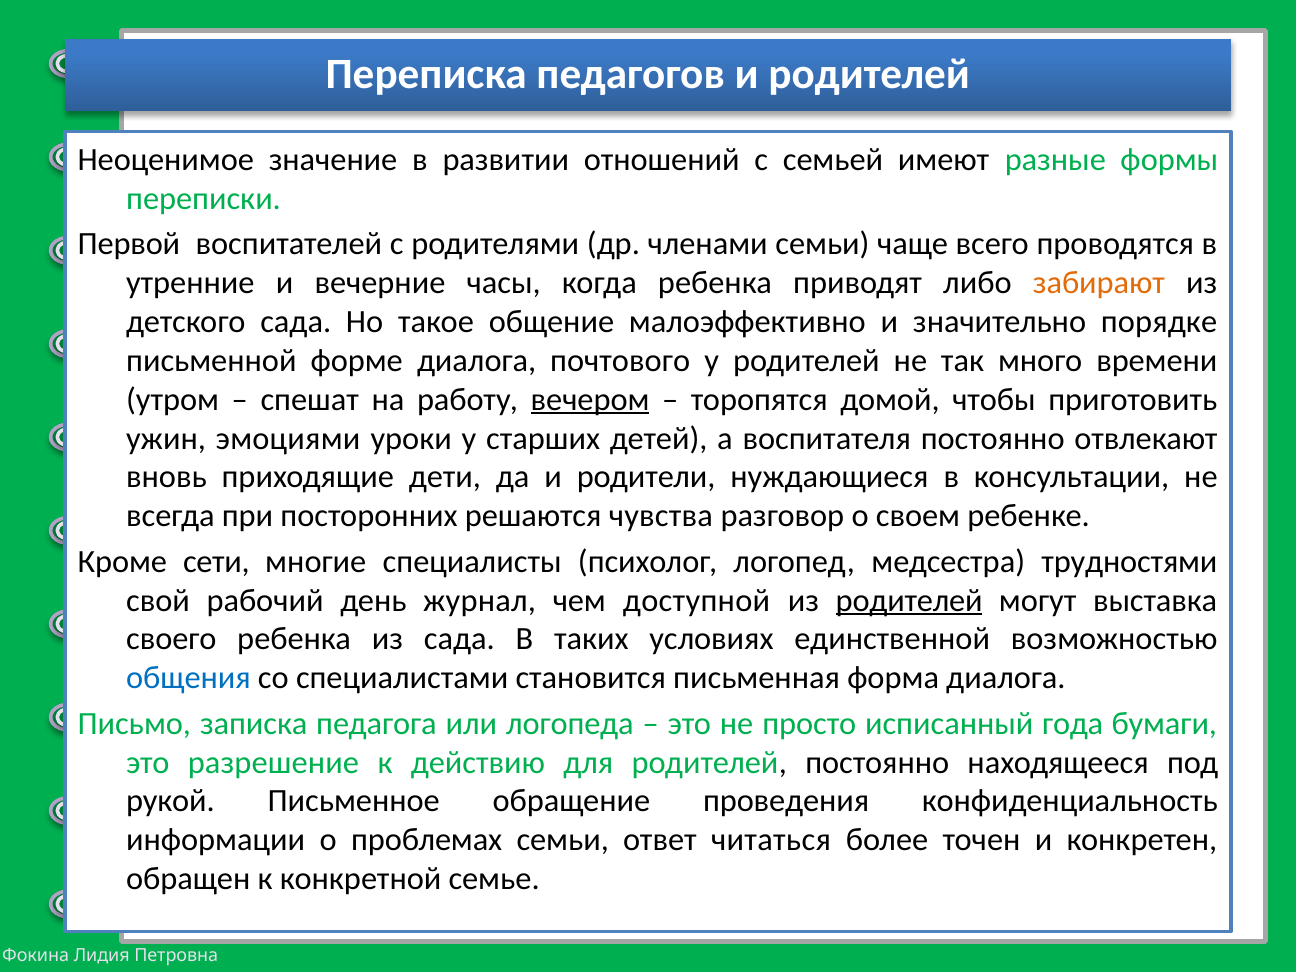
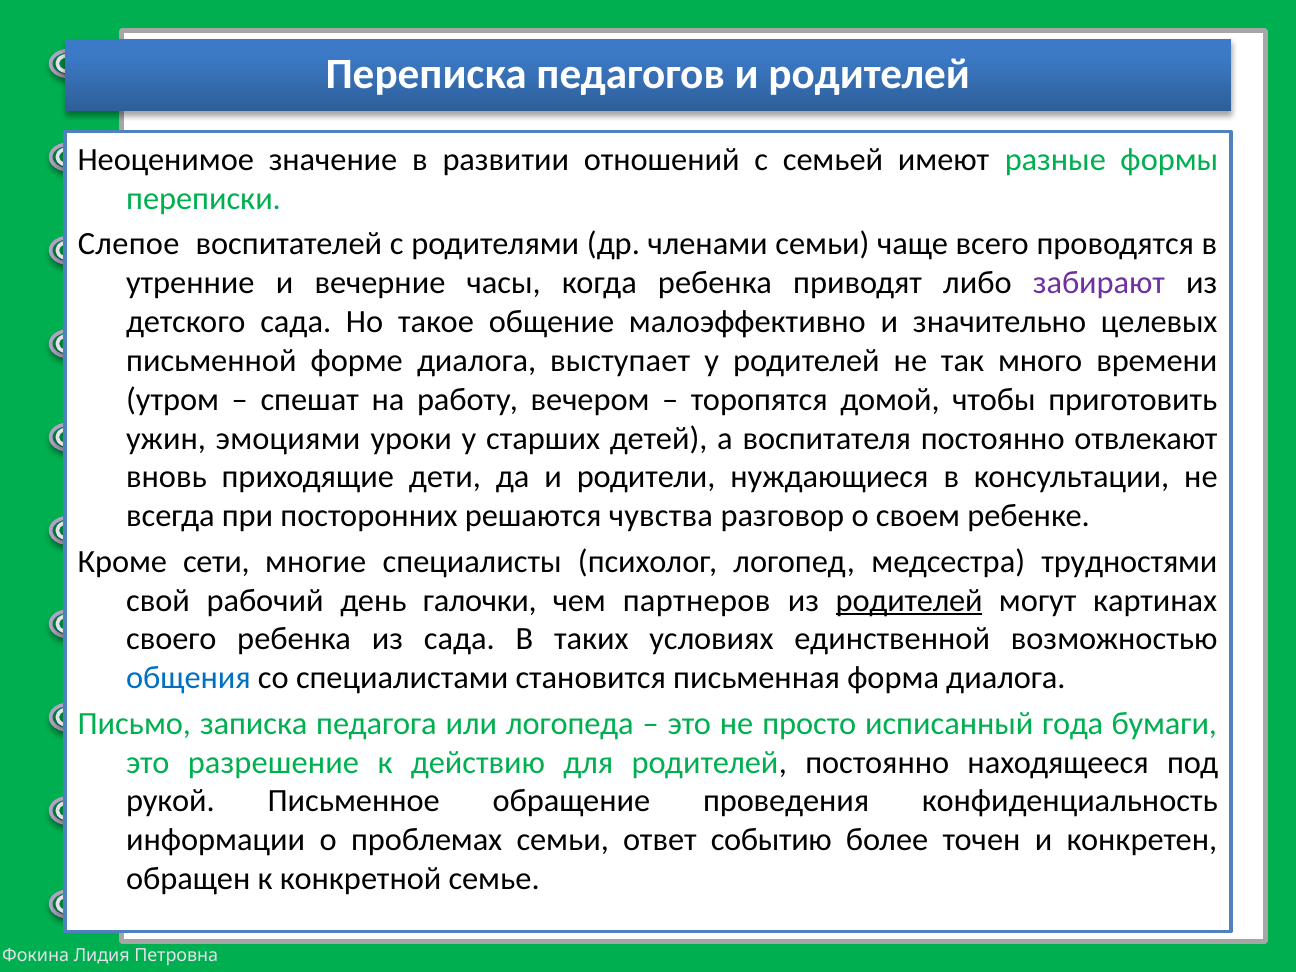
Первой: Первой -> Слепое
забирают colour: orange -> purple
порядке: порядке -> целевых
почтового: почтового -> выступает
вечером underline: present -> none
журнал: журнал -> галочки
доступной: доступной -> партнеров
выставка: выставка -> картинах
читаться: читаться -> событию
